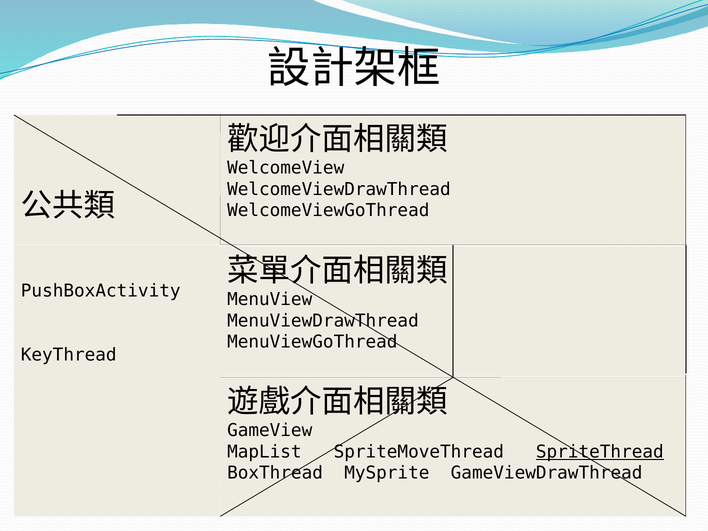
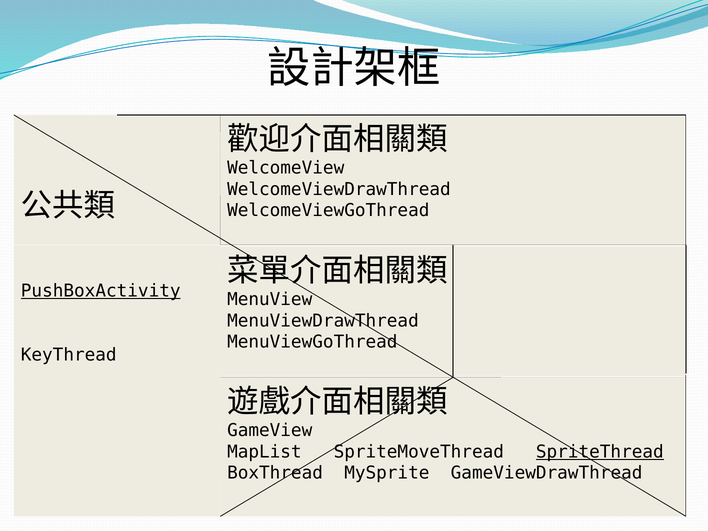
PushBoxActivity underline: none -> present
